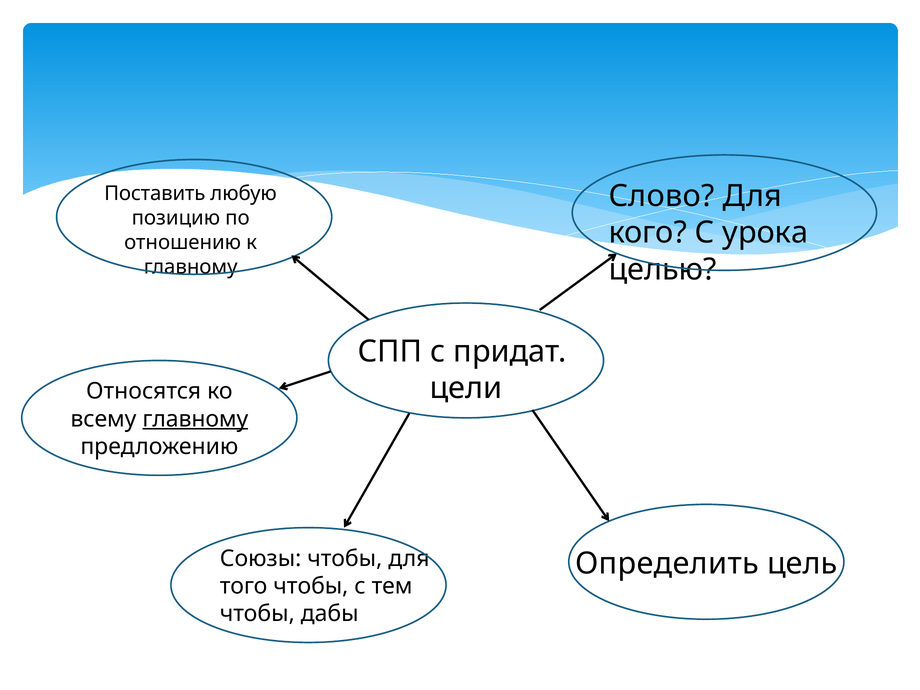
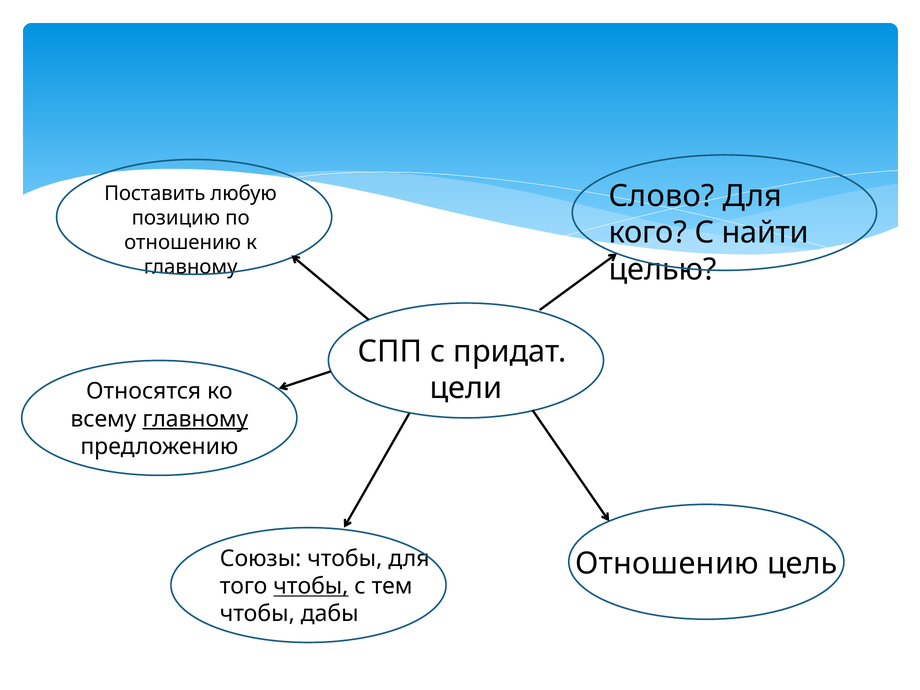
урока: урока -> найти
Определить at (667, 564): Определить -> Отношению
чтобы at (311, 586) underline: none -> present
